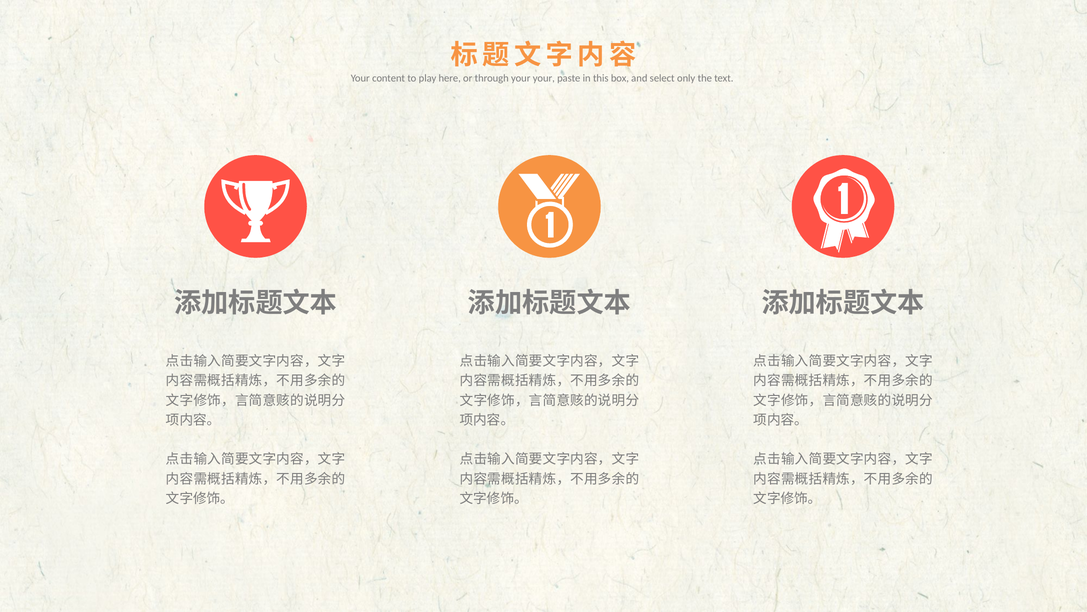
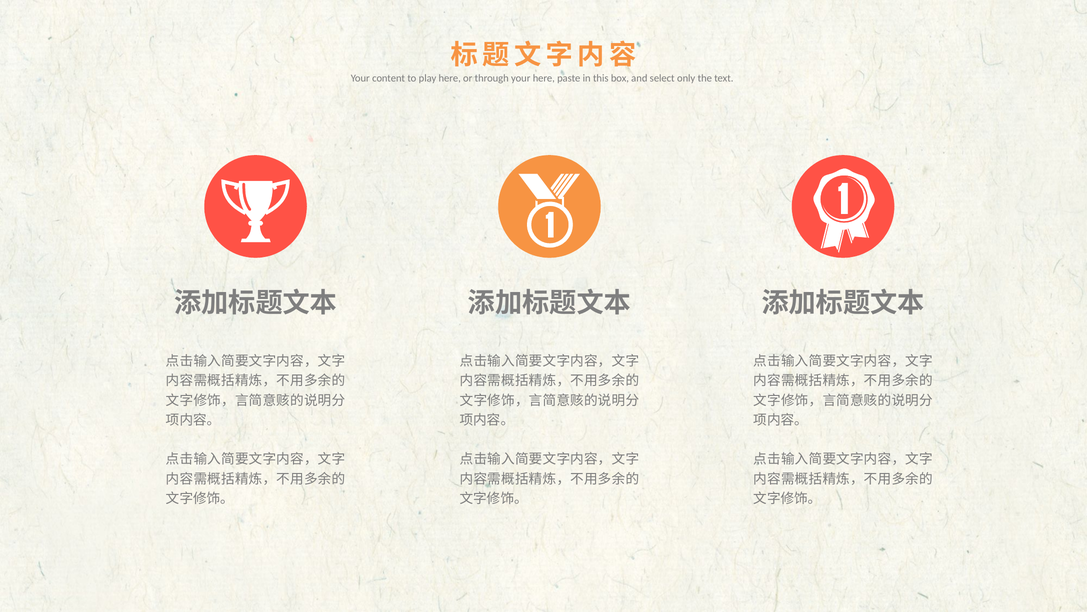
your your: your -> here
